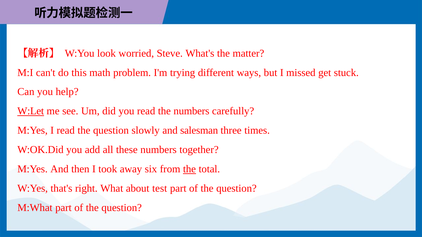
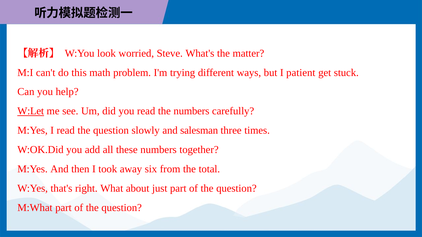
missed: missed -> patient
the at (189, 169) underline: present -> none
test: test -> just
